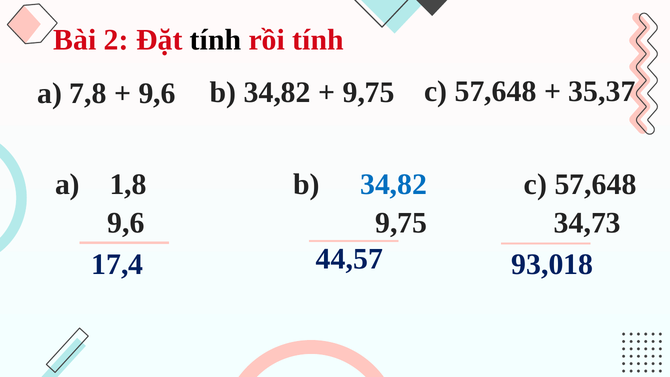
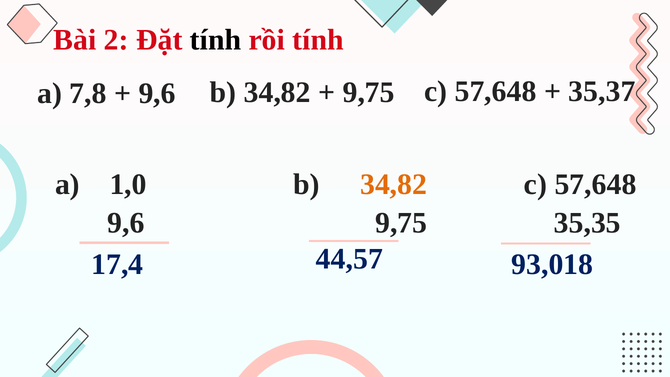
1,8: 1,8 -> 1,0
34,82 at (394, 185) colour: blue -> orange
34,73: 34,73 -> 35,35
